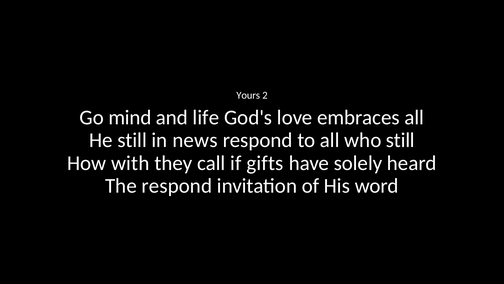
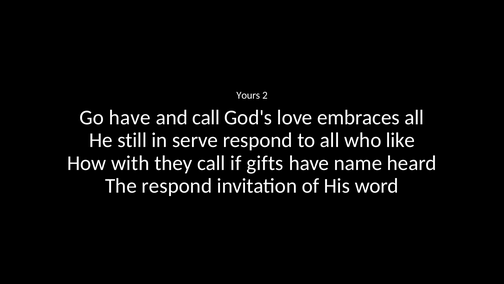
Go mind: mind -> have
and life: life -> call
news: news -> serve
who still: still -> like
solely: solely -> name
